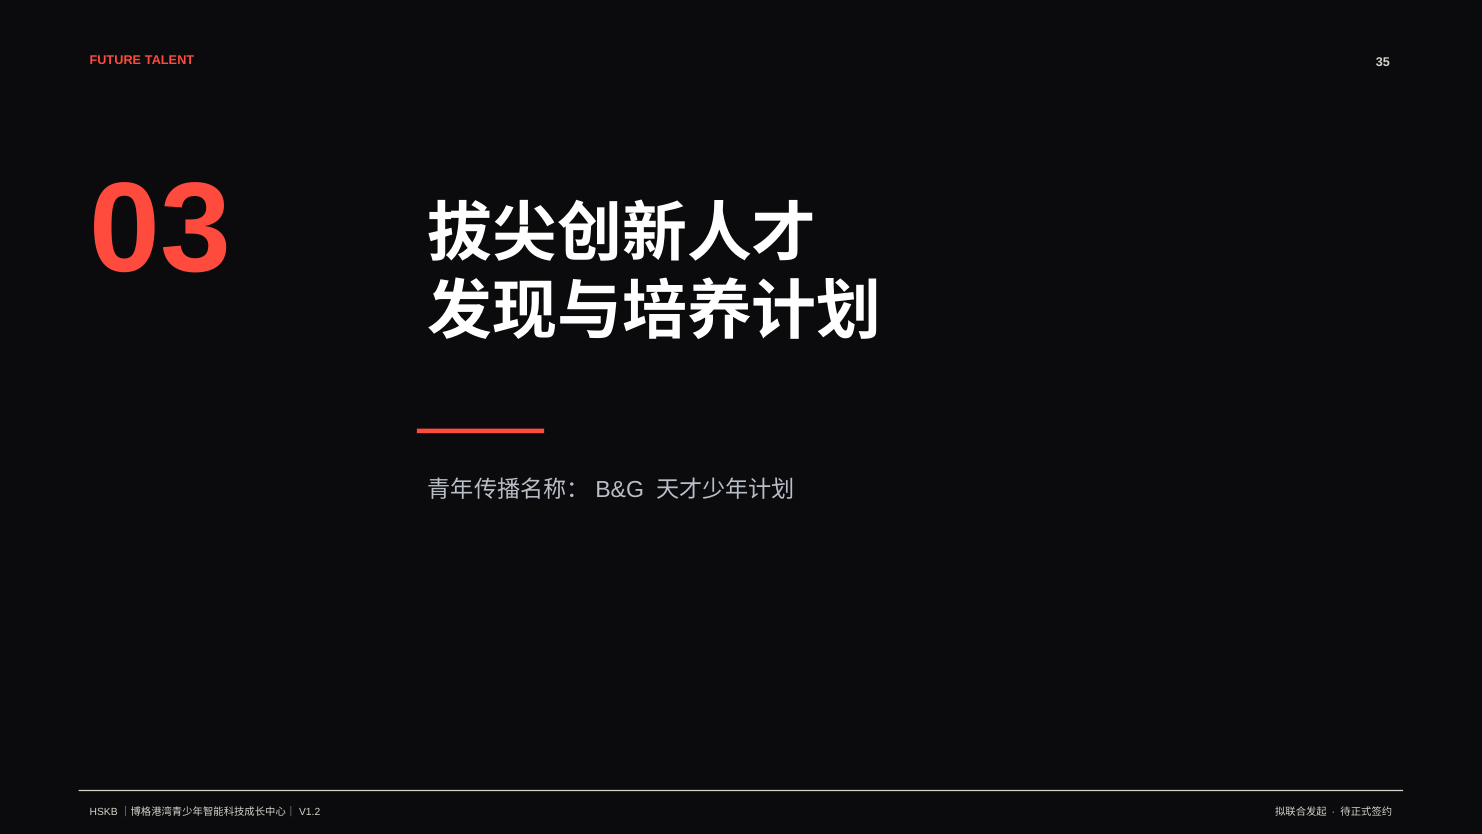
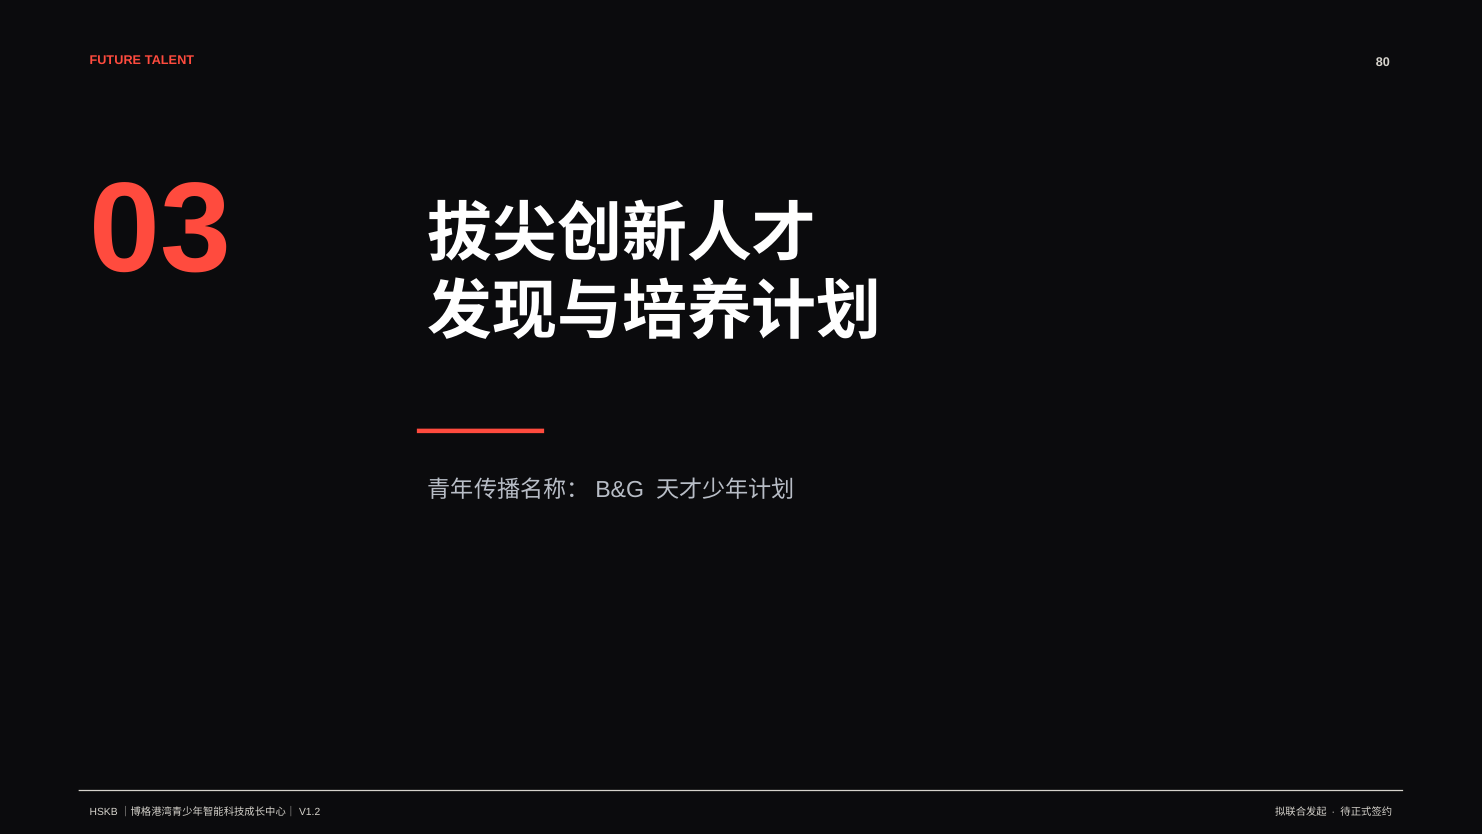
35: 35 -> 80
